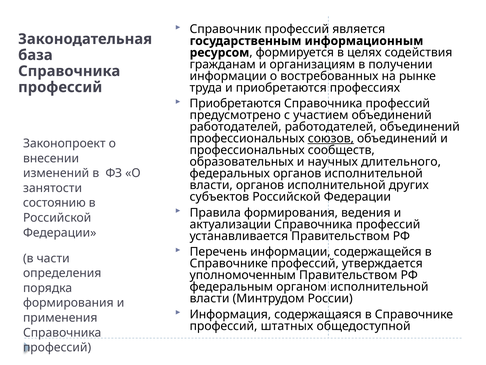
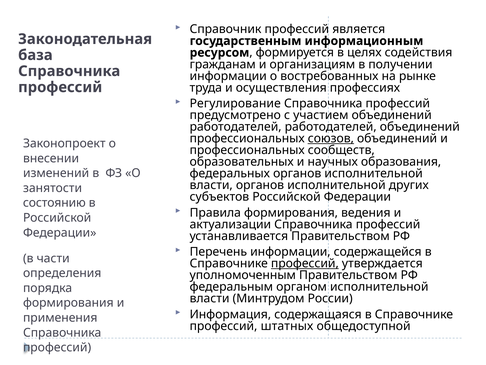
и приобретаются: приобретаются -> осуществления
Приобретаются at (235, 103): Приобретаются -> Регулирование
длительного: длительного -> образования
профессий at (305, 263) underline: none -> present
